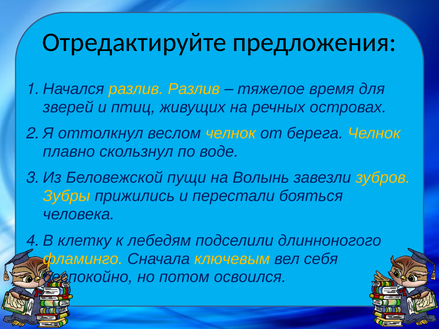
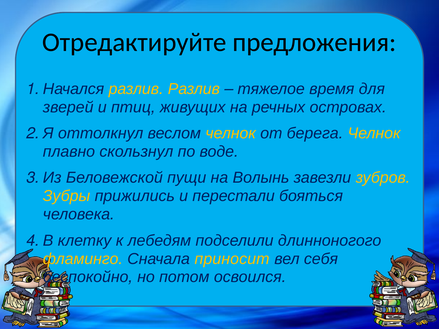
ключевым: ключевым -> приносит
